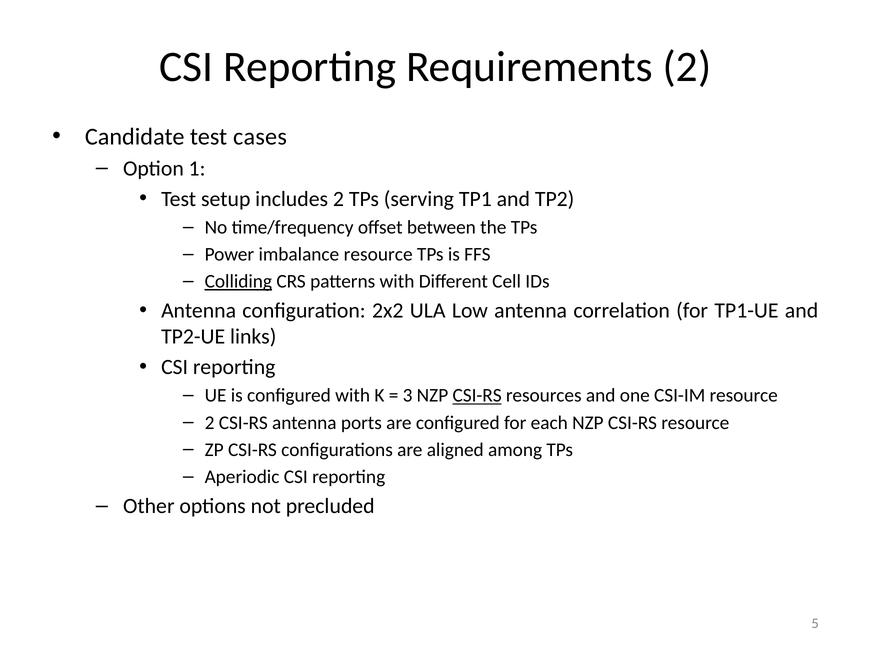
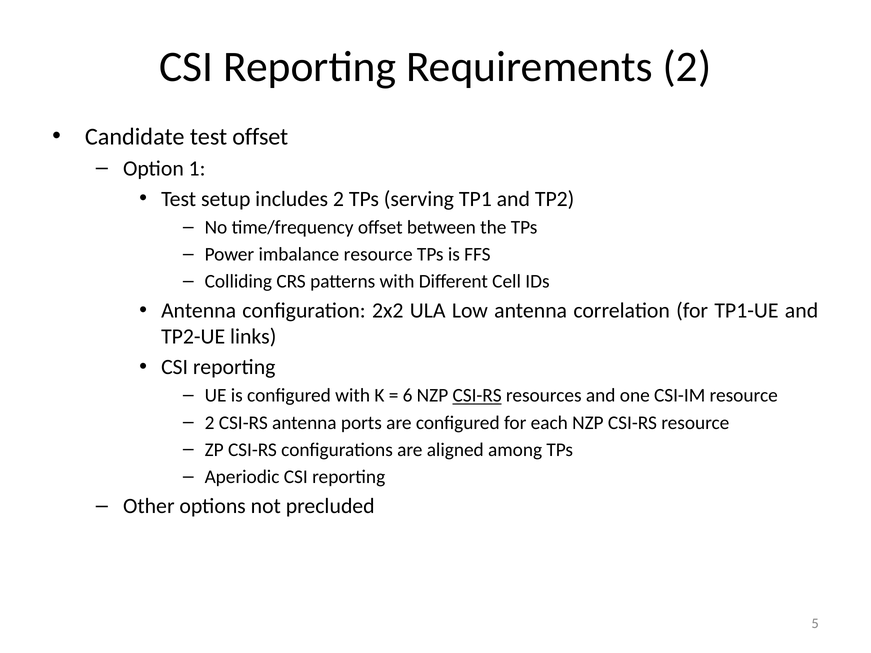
test cases: cases -> offset
Colliding underline: present -> none
3: 3 -> 6
